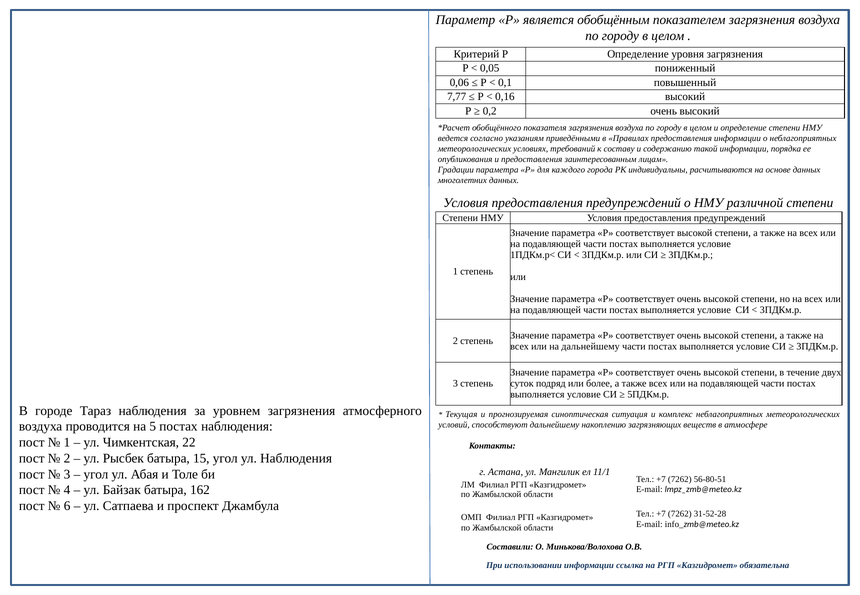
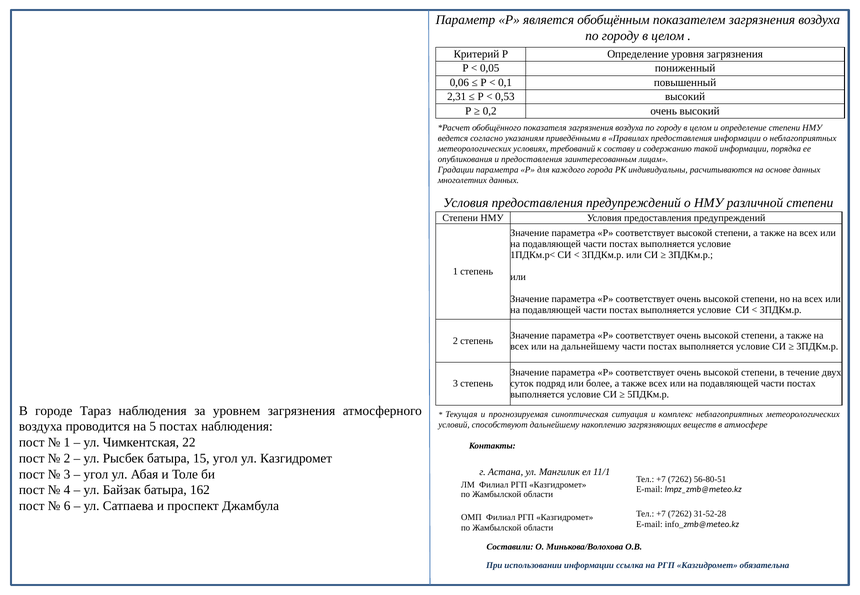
7,77: 7,77 -> 2,31
0,16: 0,16 -> 0,53
ул Наблюдения: Наблюдения -> Казгидромет
